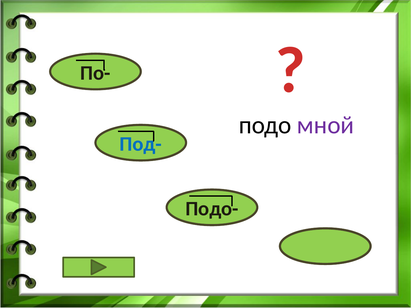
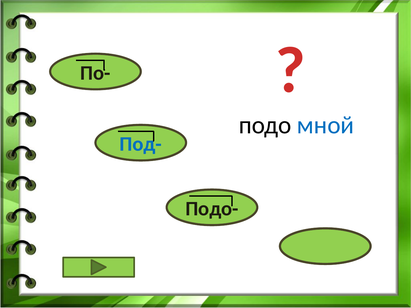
мной colour: purple -> blue
